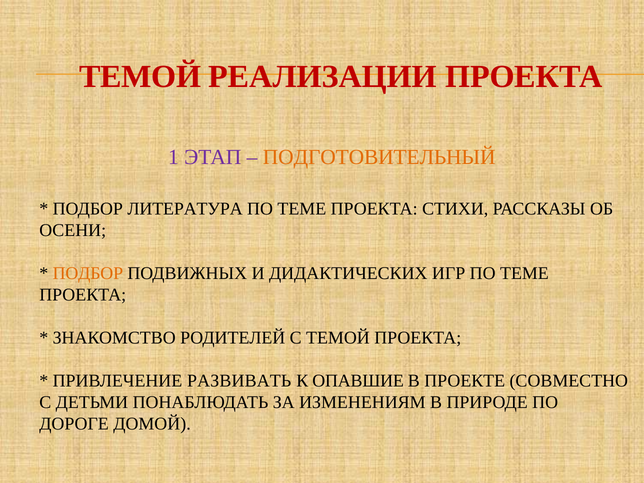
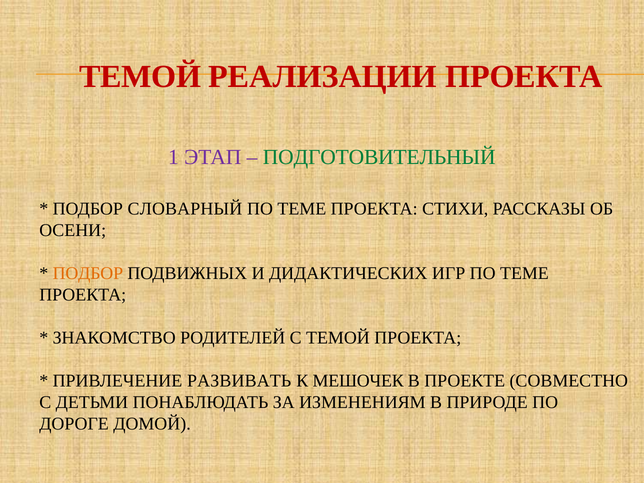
ПОДГОТОВИТЕЛЬНЫЙ colour: orange -> green
ЛИТЕРАТУРА: ЛИТЕРАТУРА -> СЛОВАРНЫЙ
ОПАВШИЕ: ОПАВШИЕ -> МЕШОЧЕК
